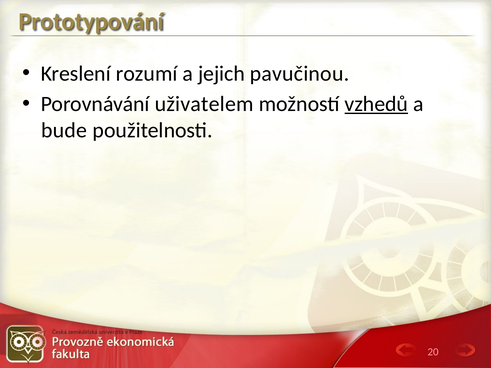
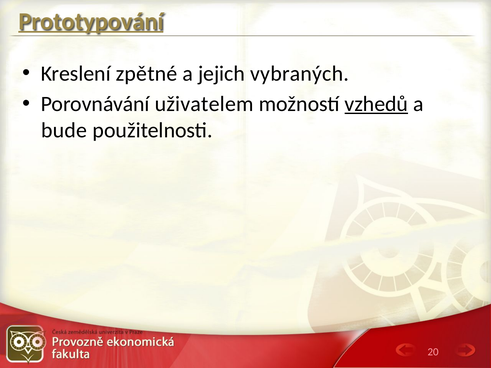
Prototypování underline: none -> present
rozumí: rozumí -> zpětné
pavučinou: pavučinou -> vybraných
